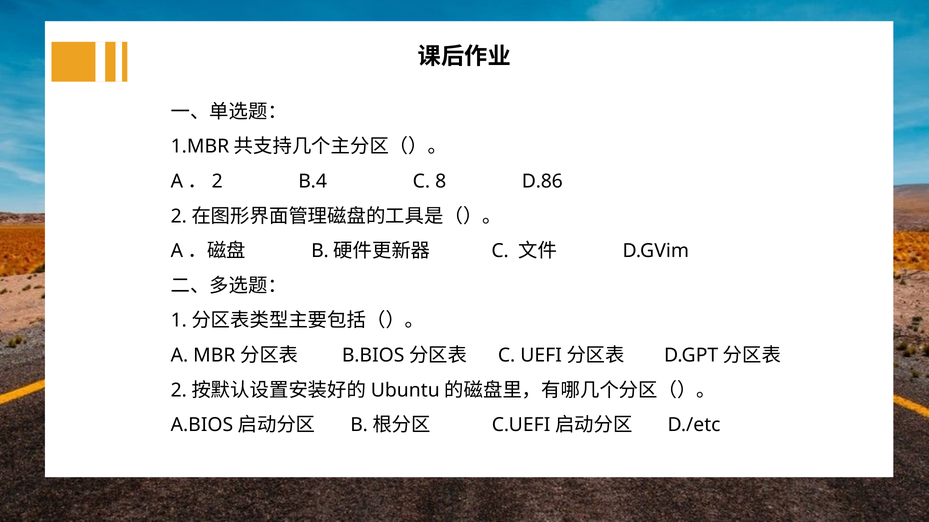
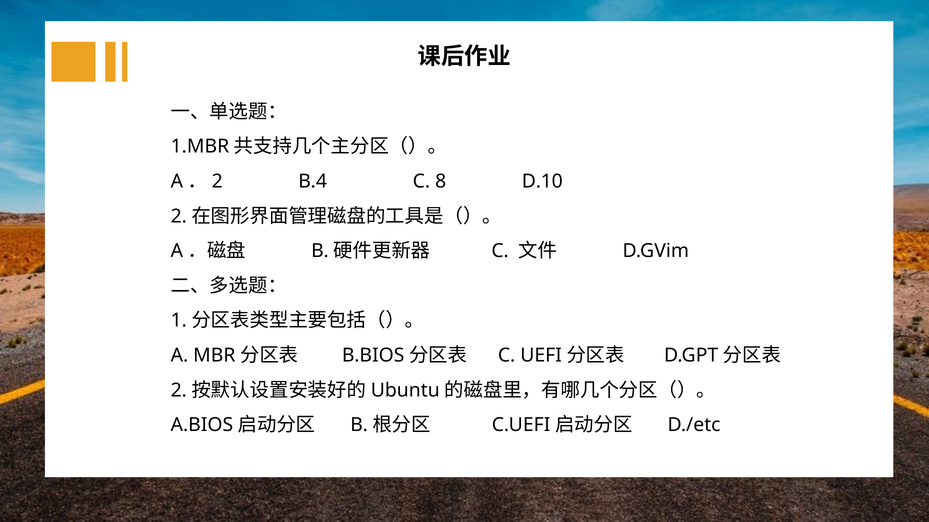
D.86: D.86 -> D.10
